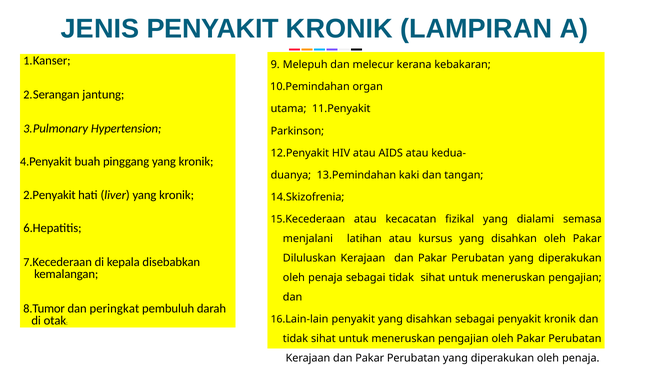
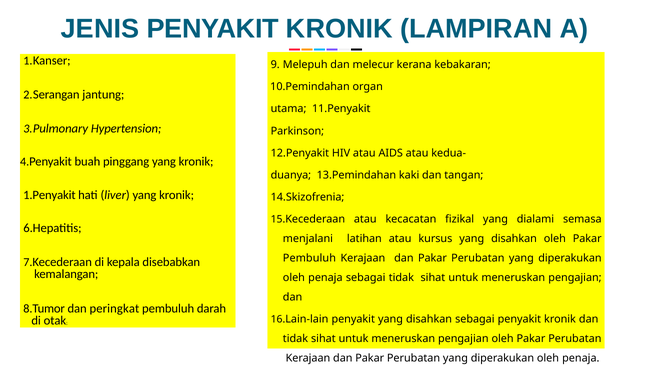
2.Penyakit: 2.Penyakit -> 1.Penyakit
Diluluskan at (309, 259): Diluluskan -> Pembuluh
